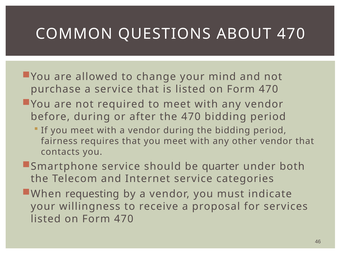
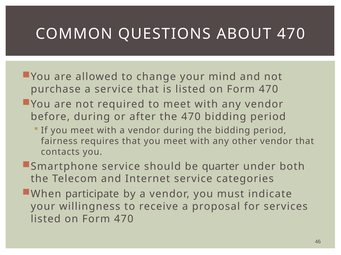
requesting: requesting -> participate
